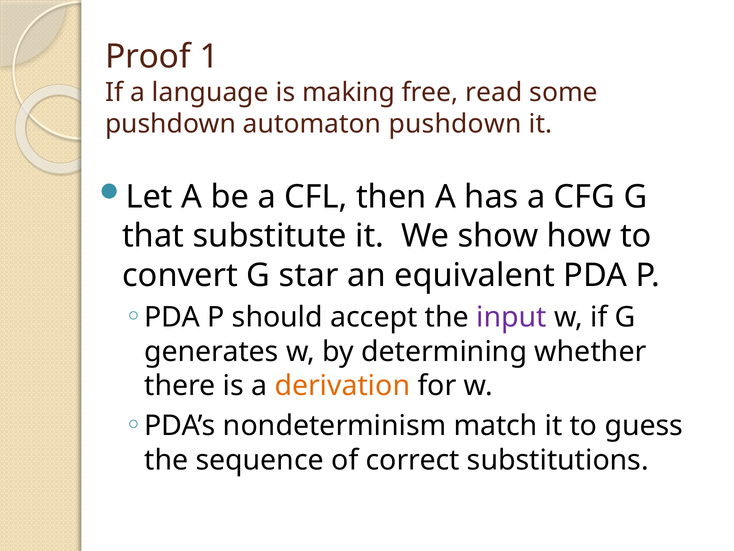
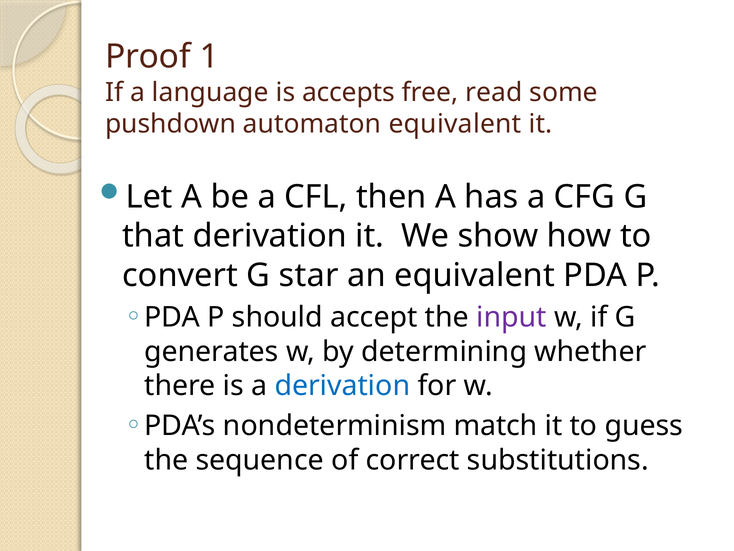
making: making -> accepts
automaton pushdown: pushdown -> equivalent
that substitute: substitute -> derivation
derivation at (342, 386) colour: orange -> blue
